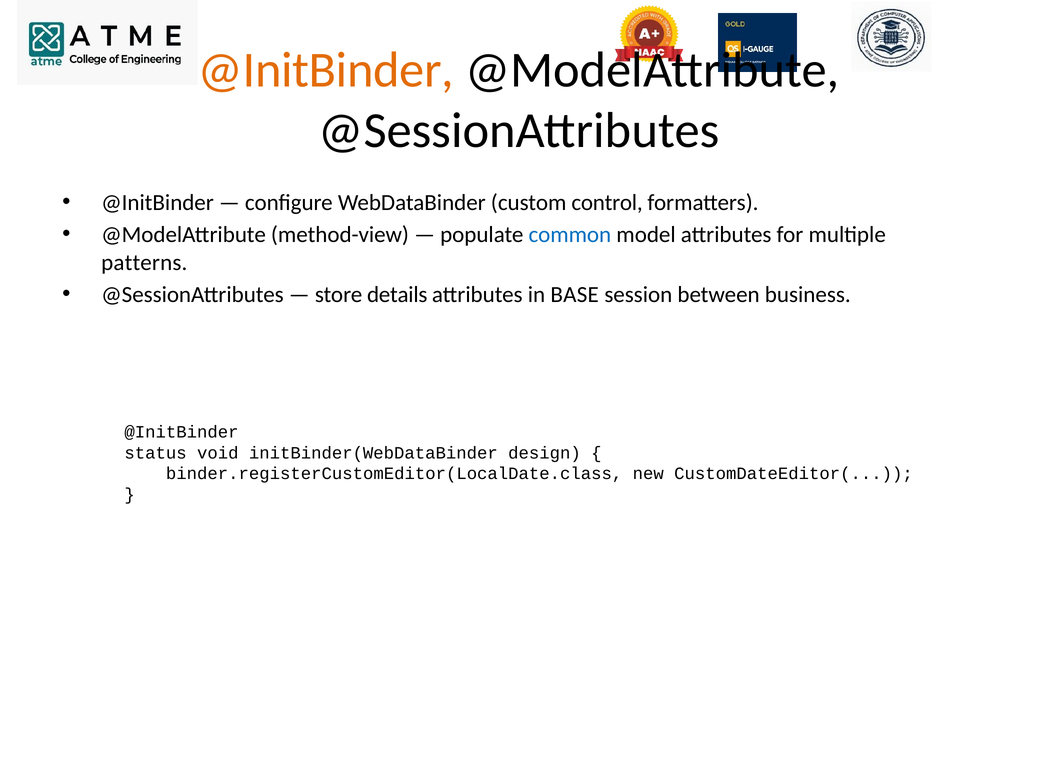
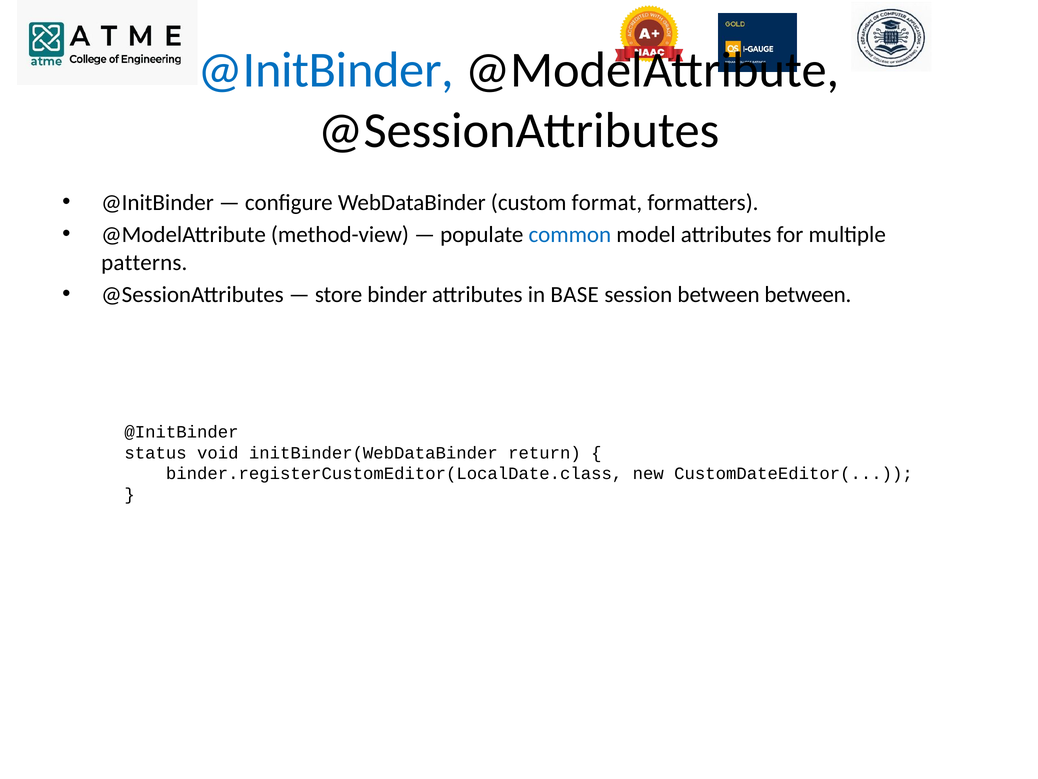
@InitBinder at (326, 70) colour: orange -> blue
control: control -> format
details: details -> binder
between business: business -> between
design: design -> return
